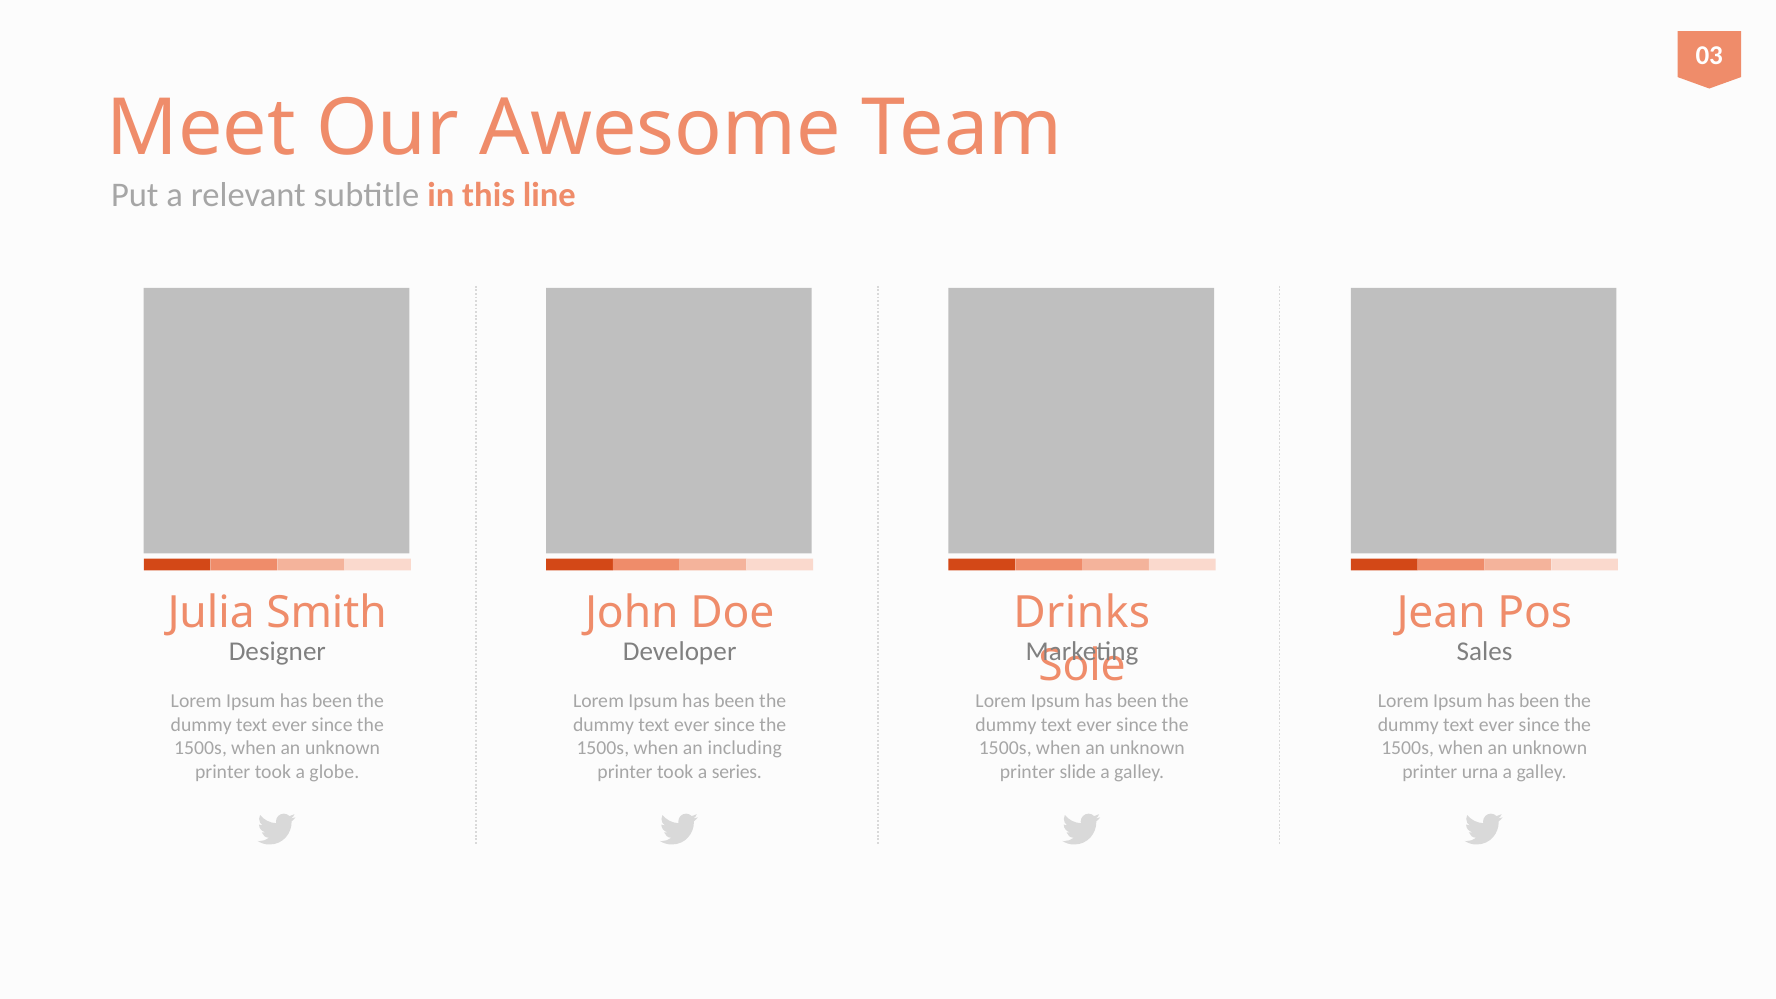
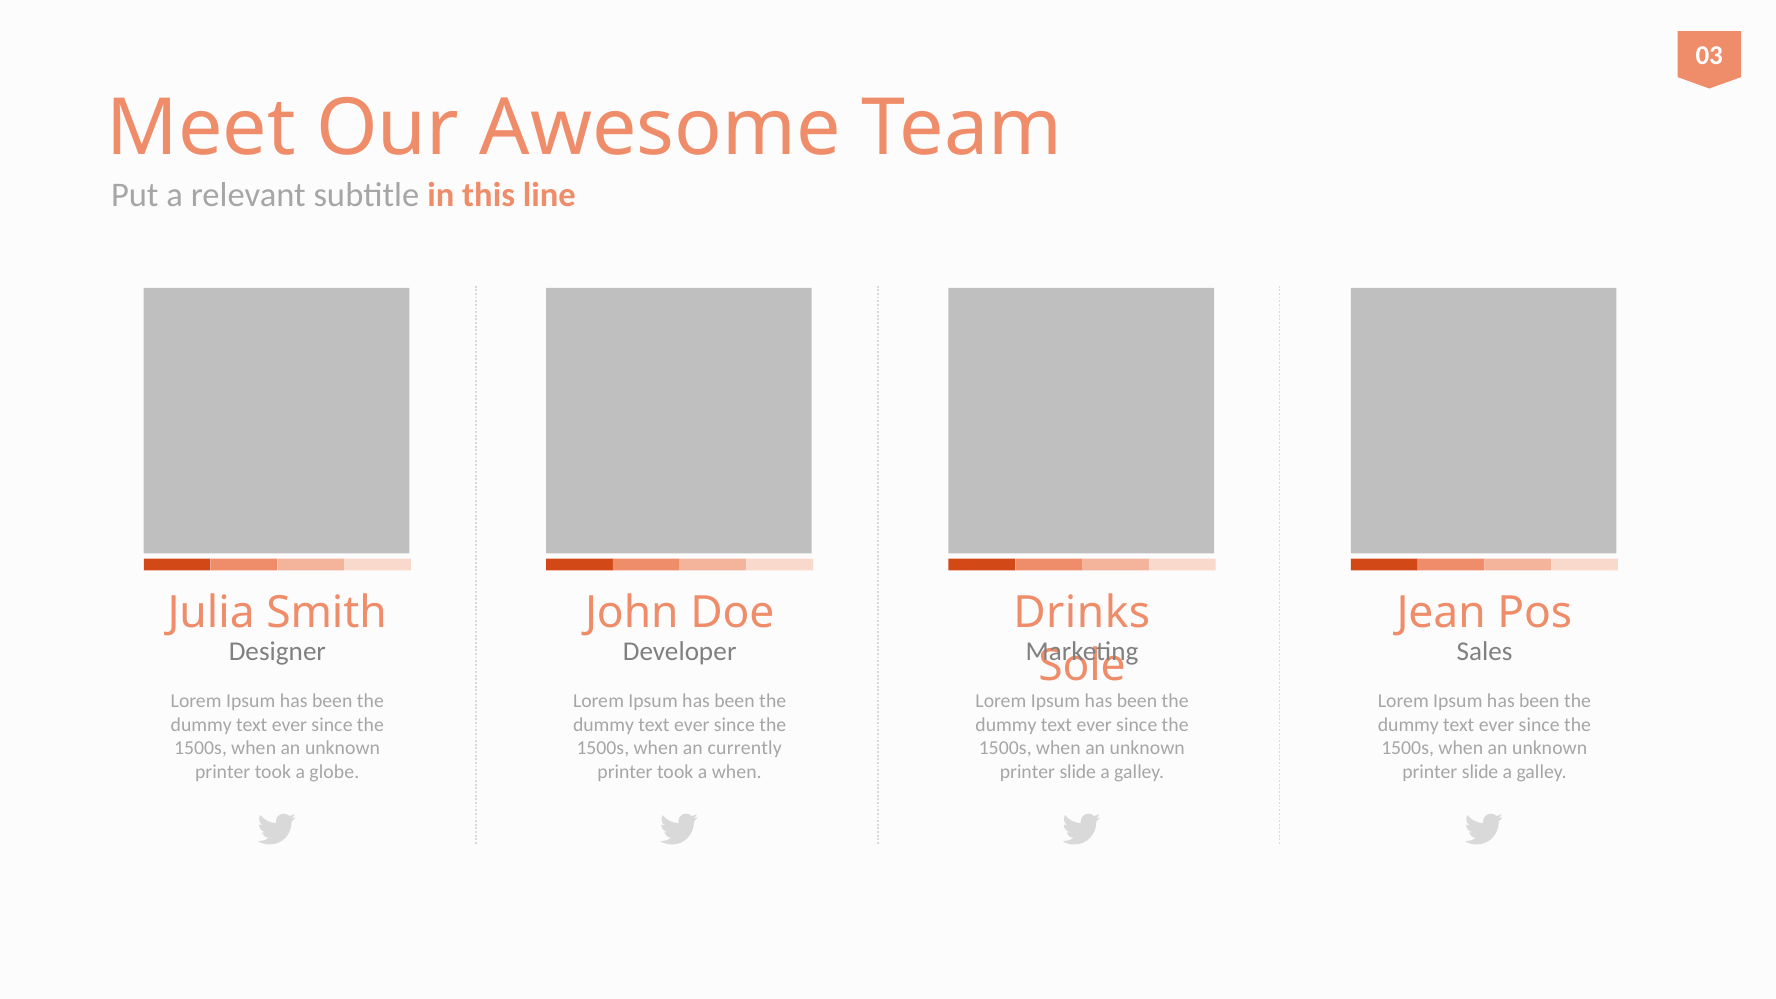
including: including -> currently
a series: series -> when
urna at (1480, 772): urna -> slide
